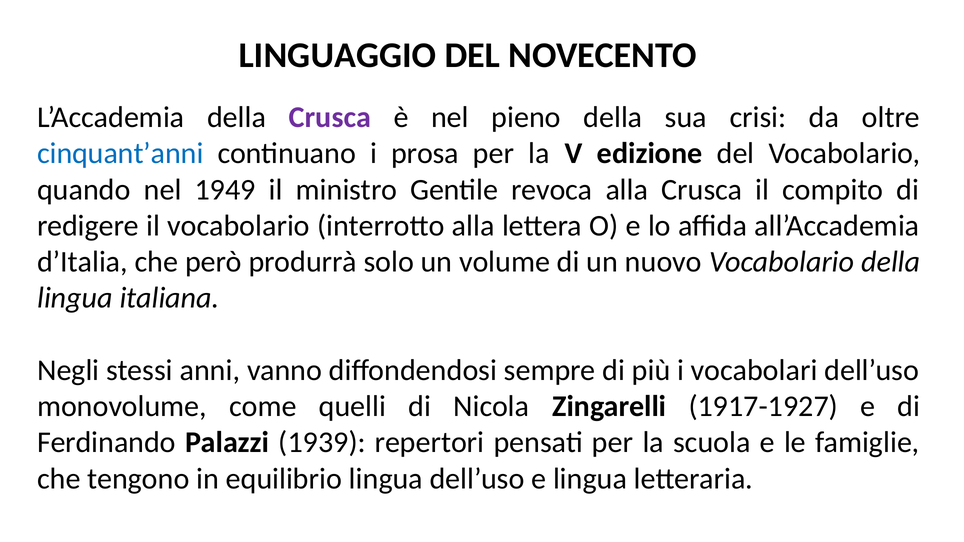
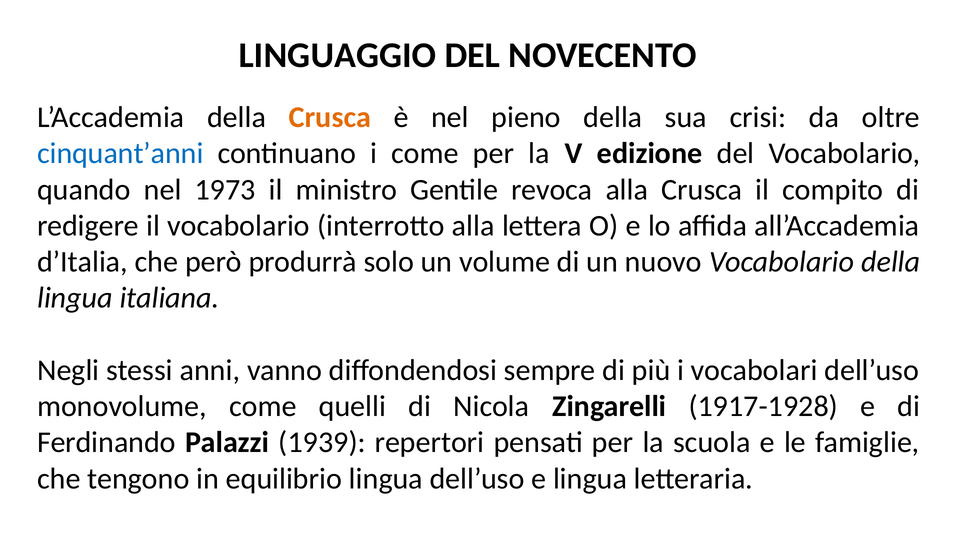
Crusca at (330, 117) colour: purple -> orange
i prosa: prosa -> come
1949: 1949 -> 1973
1917-1927: 1917-1927 -> 1917-1928
